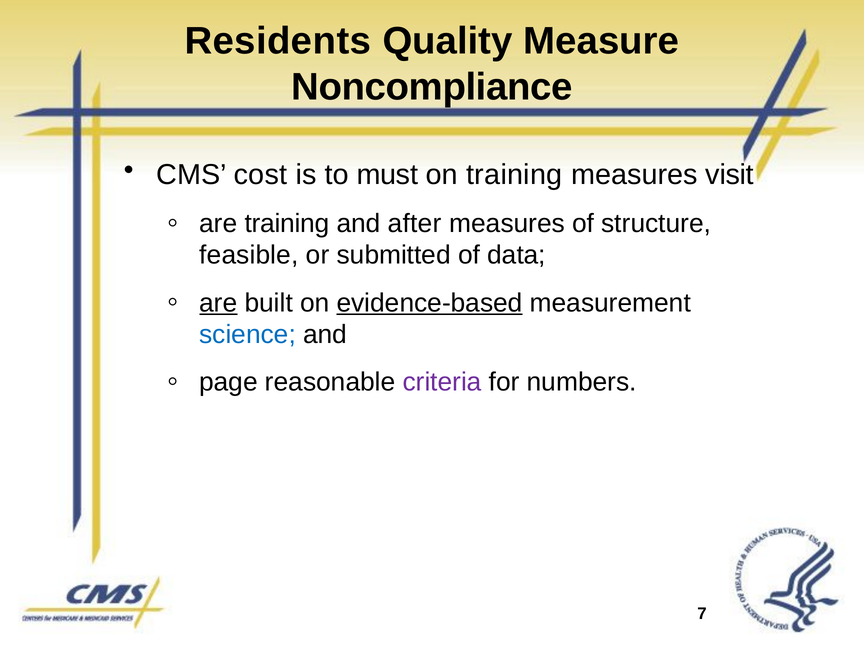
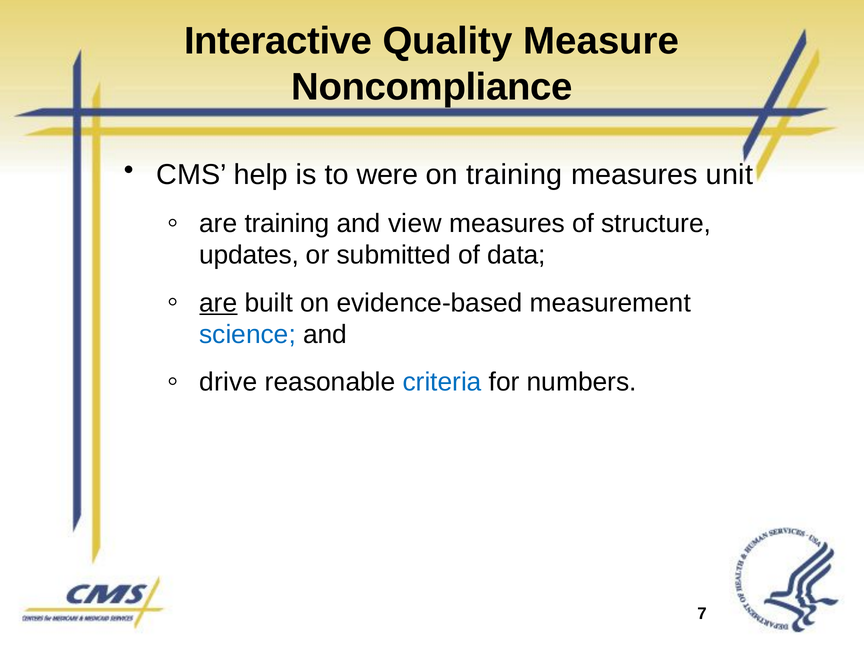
Residents: Residents -> Interactive
cost: cost -> help
must: must -> were
visit: visit -> unit
after: after -> view
feasible: feasible -> updates
evidence-based underline: present -> none
page: page -> drive
criteria colour: purple -> blue
